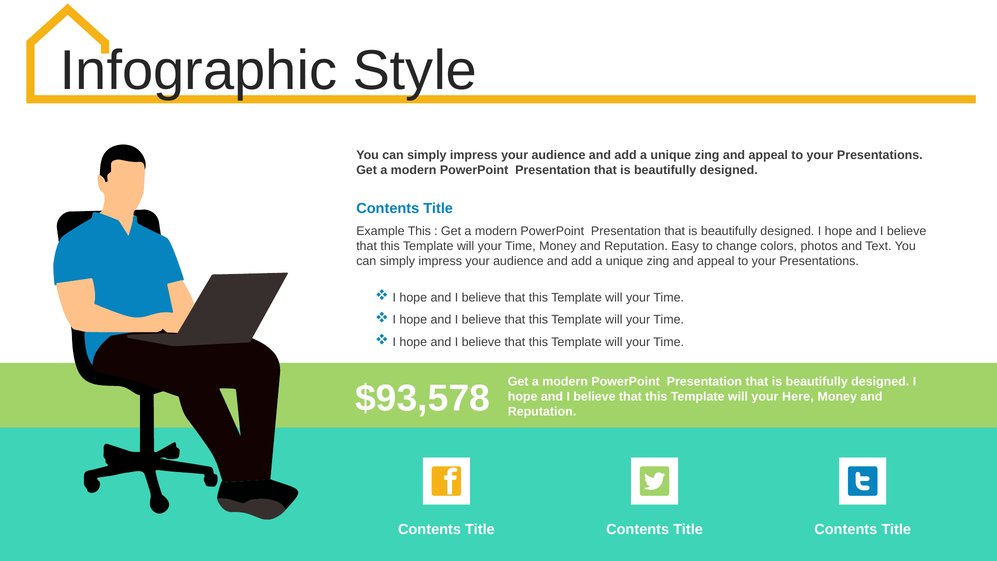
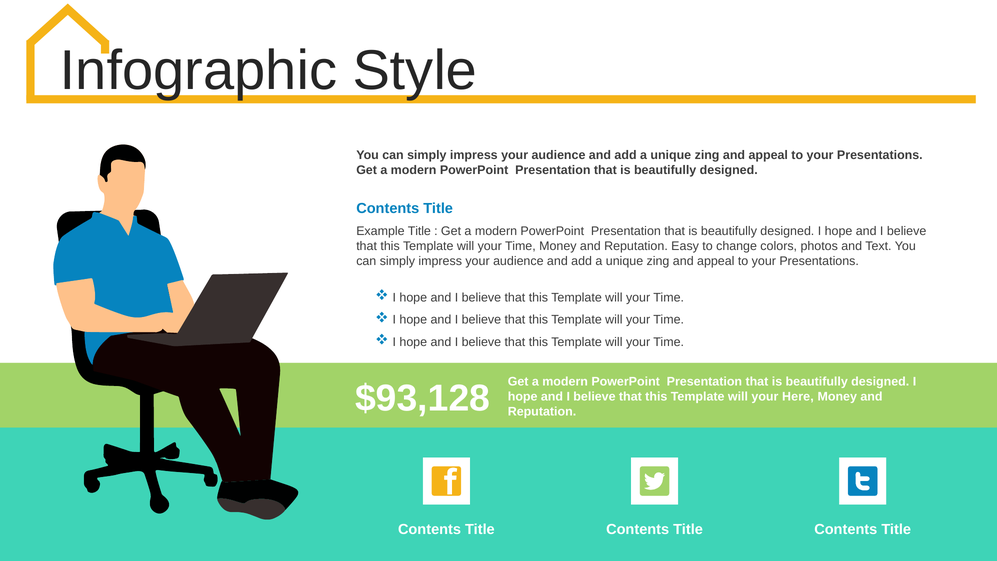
Example This: This -> Title
$93,578: $93,578 -> $93,128
